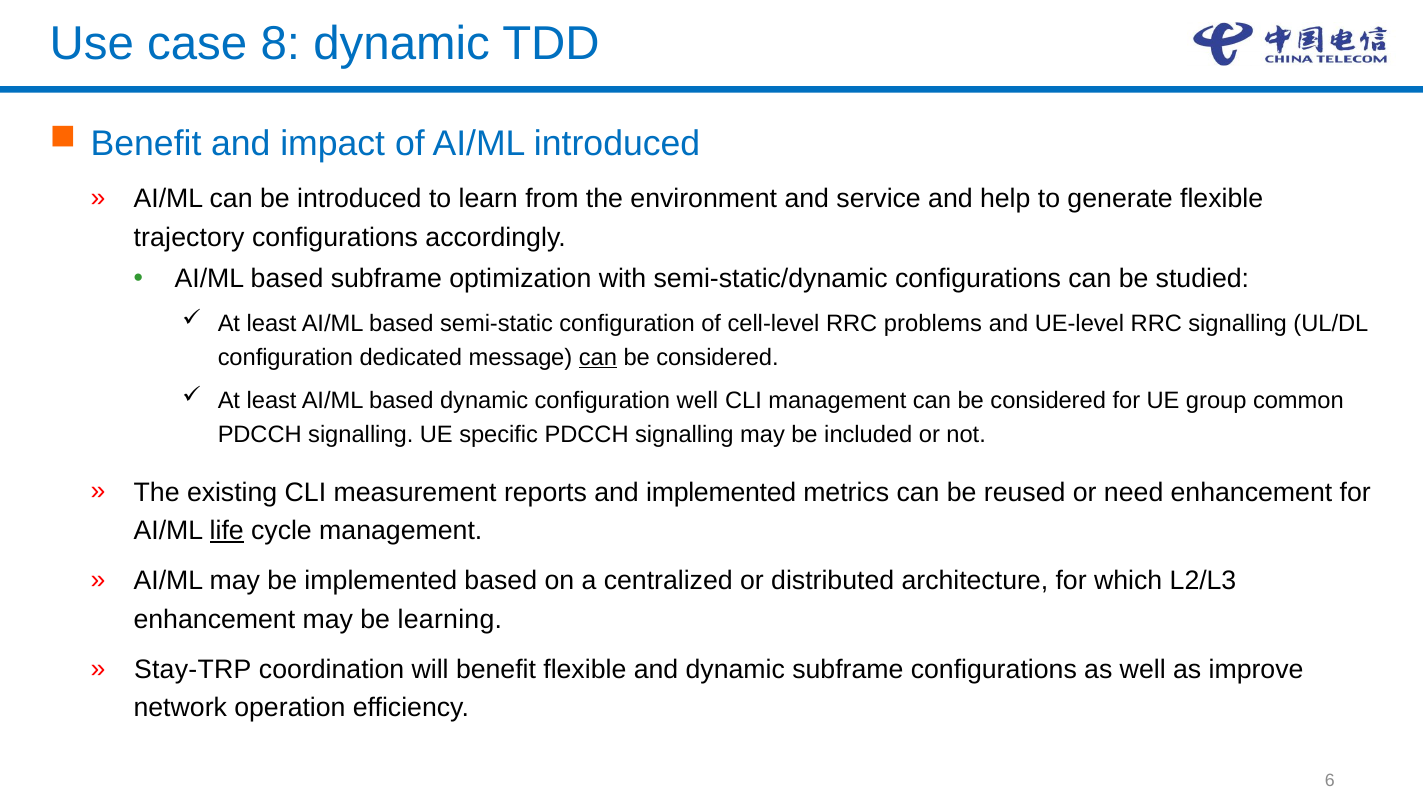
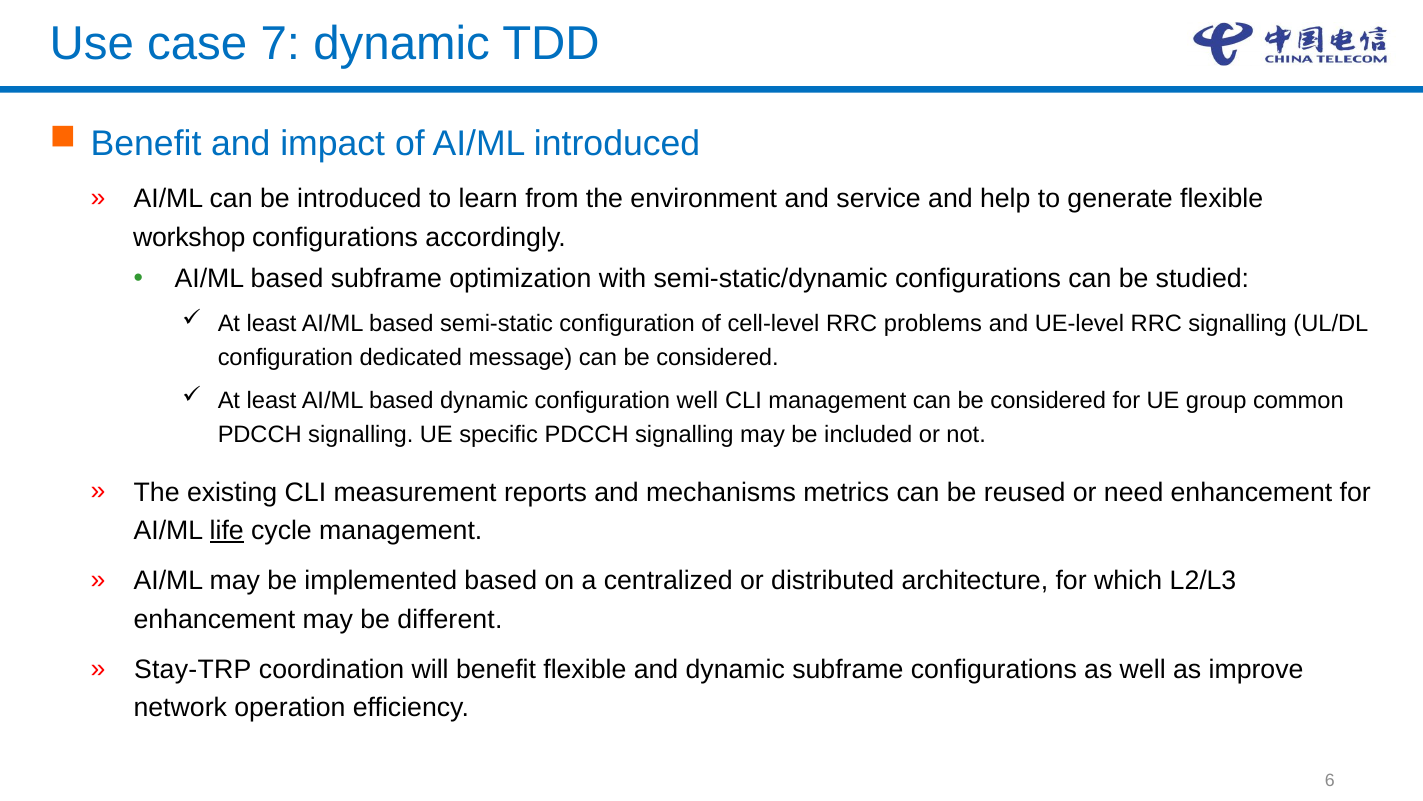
8: 8 -> 7
trajectory: trajectory -> workshop
can at (598, 357) underline: present -> none
and implemented: implemented -> mechanisms
learning: learning -> different
